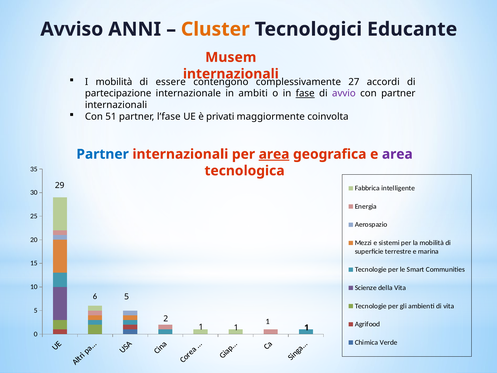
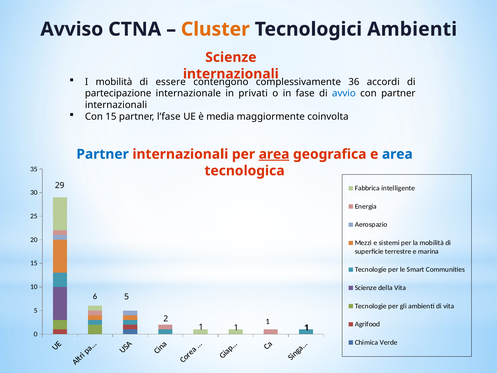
ANNI: ANNI -> CTNA
Tecnologici Educante: Educante -> Ambienti
Musem at (231, 57): Musem -> Scienze
27: 27 -> 36
ambiti: ambiti -> privati
fase underline: present -> none
avvio colour: purple -> blue
Con 51: 51 -> 15
privati: privati -> media
area at (397, 154) colour: purple -> blue
